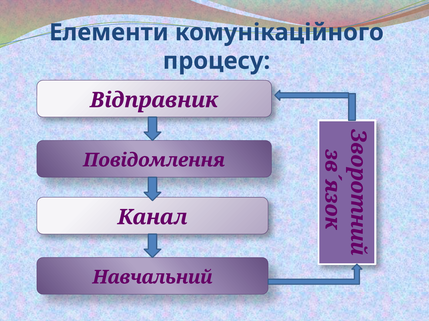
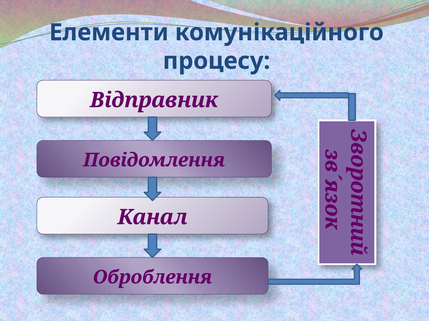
Навчальний: Навчальний -> Оброблення
